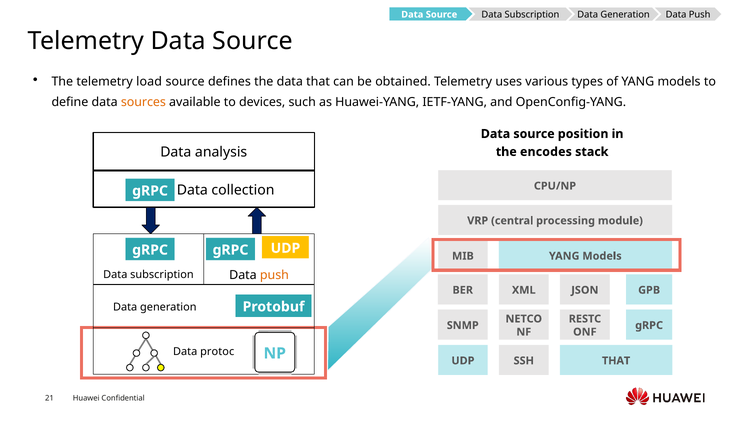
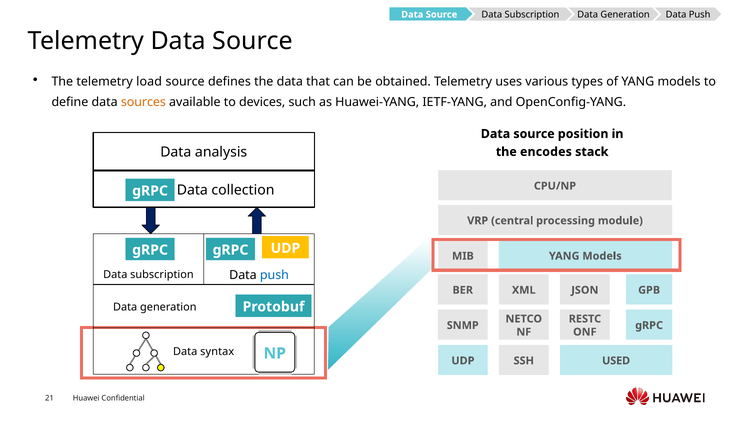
push at (274, 275) colour: orange -> blue
protoc: protoc -> syntax
THAT at (616, 361): THAT -> USED
